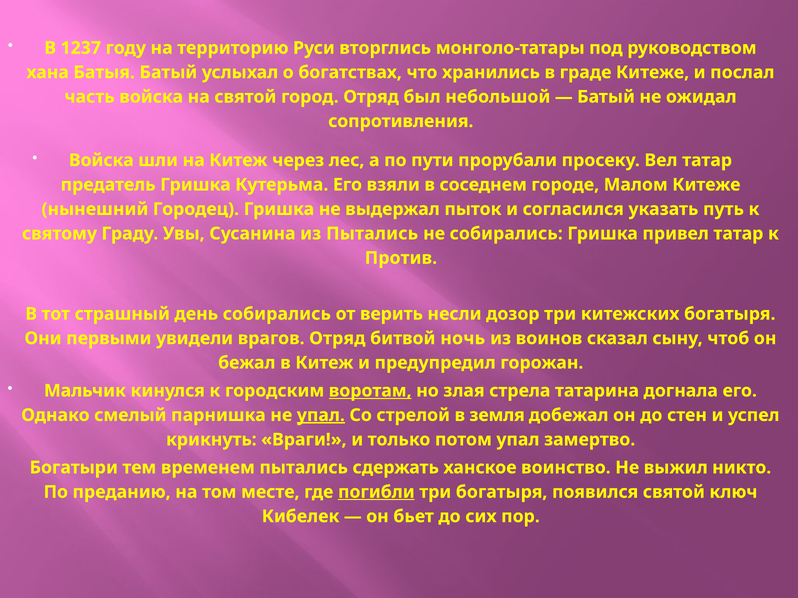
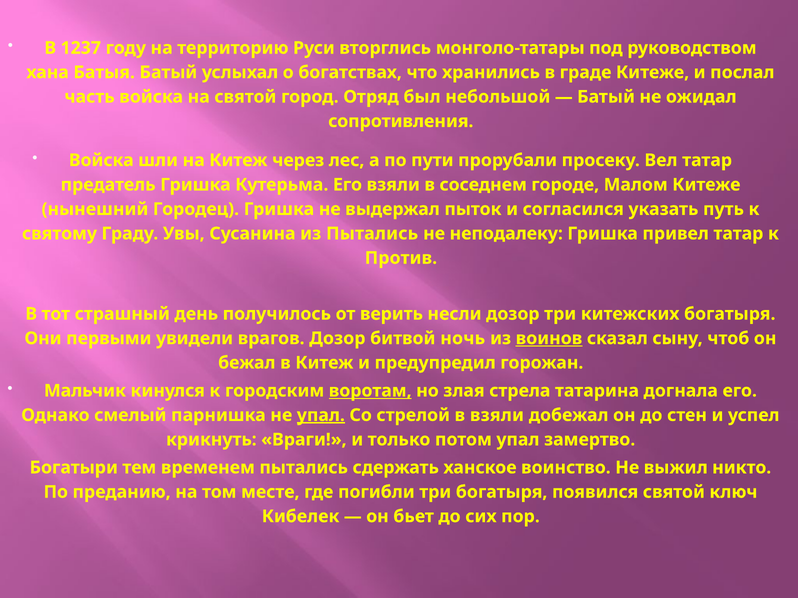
не собирались: собирались -> неподалеку
день собирались: собирались -> получилось
врагов Отряд: Отряд -> Дозор
воинов underline: none -> present
в земля: земля -> взяли
погибли underline: present -> none
